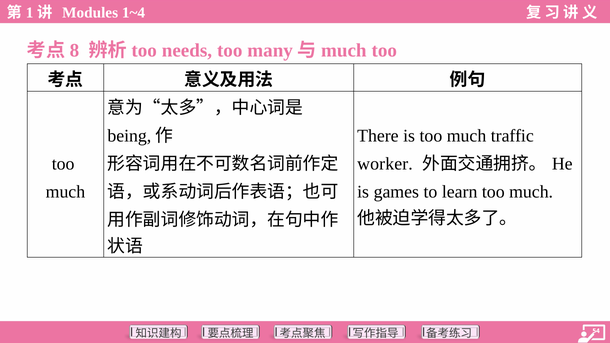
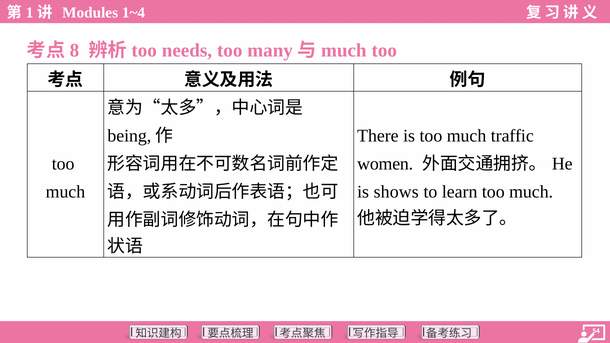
worker: worker -> women
games: games -> shows
